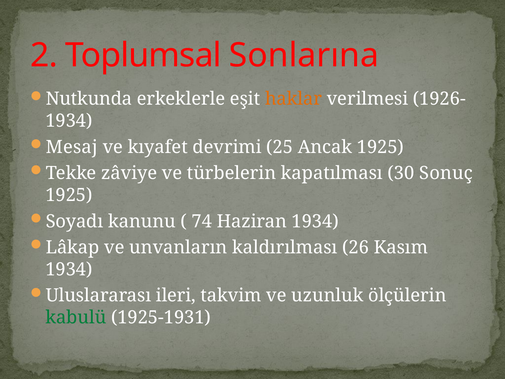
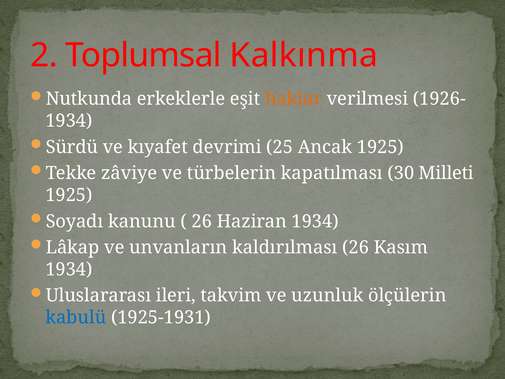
Sonlarına: Sonlarına -> Kalkınma
Mesaj: Mesaj -> Sürdü
Sonuç: Sonuç -> Milleti
74 at (202, 221): 74 -> 26
kabulü colour: green -> blue
